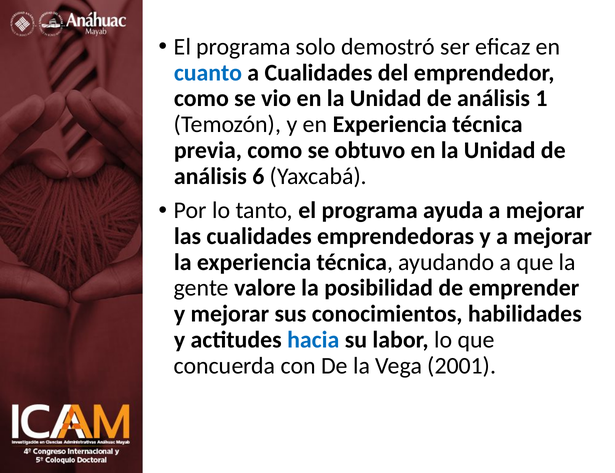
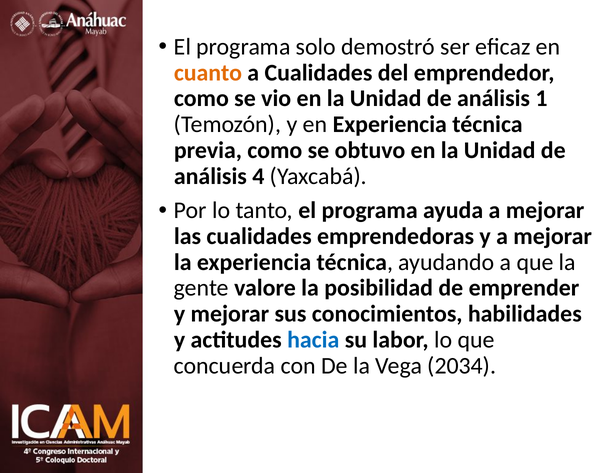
cuanto colour: blue -> orange
6: 6 -> 4
2001: 2001 -> 2034
